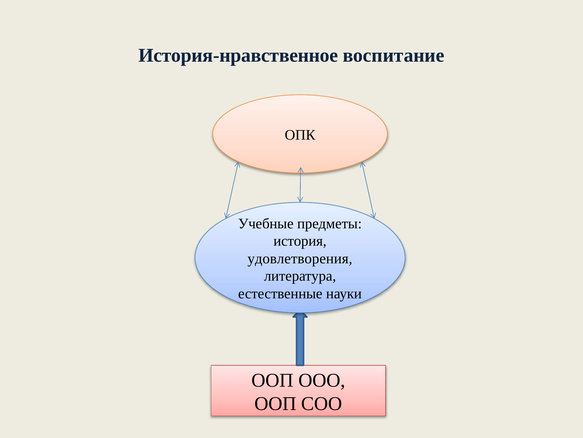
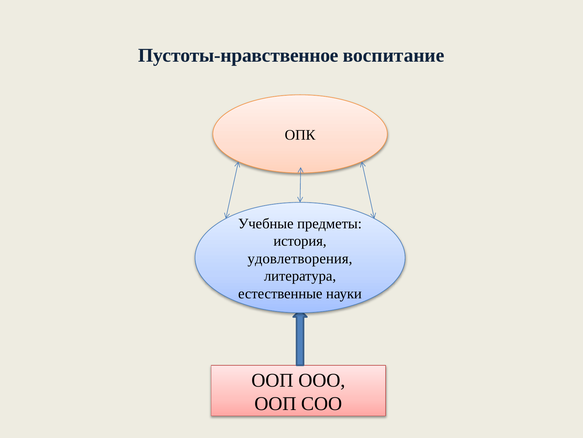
История-нравственное: История-нравственное -> Пустоты-нравственное
